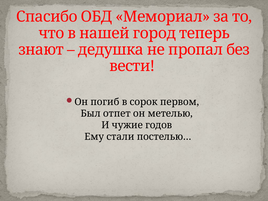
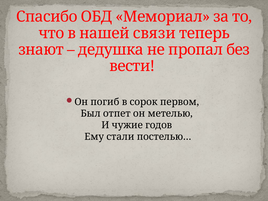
город: город -> связи
